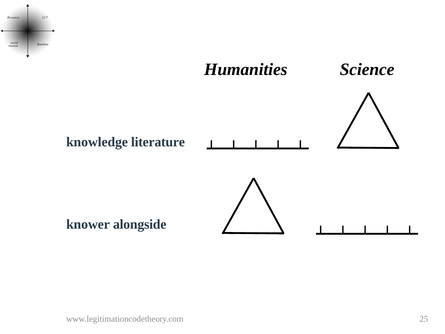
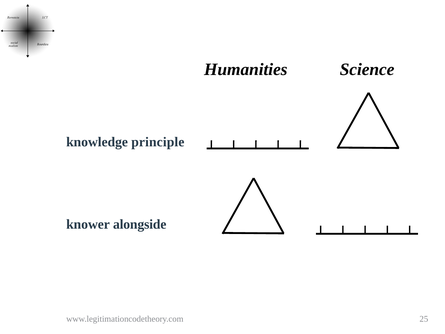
literature: literature -> principle
